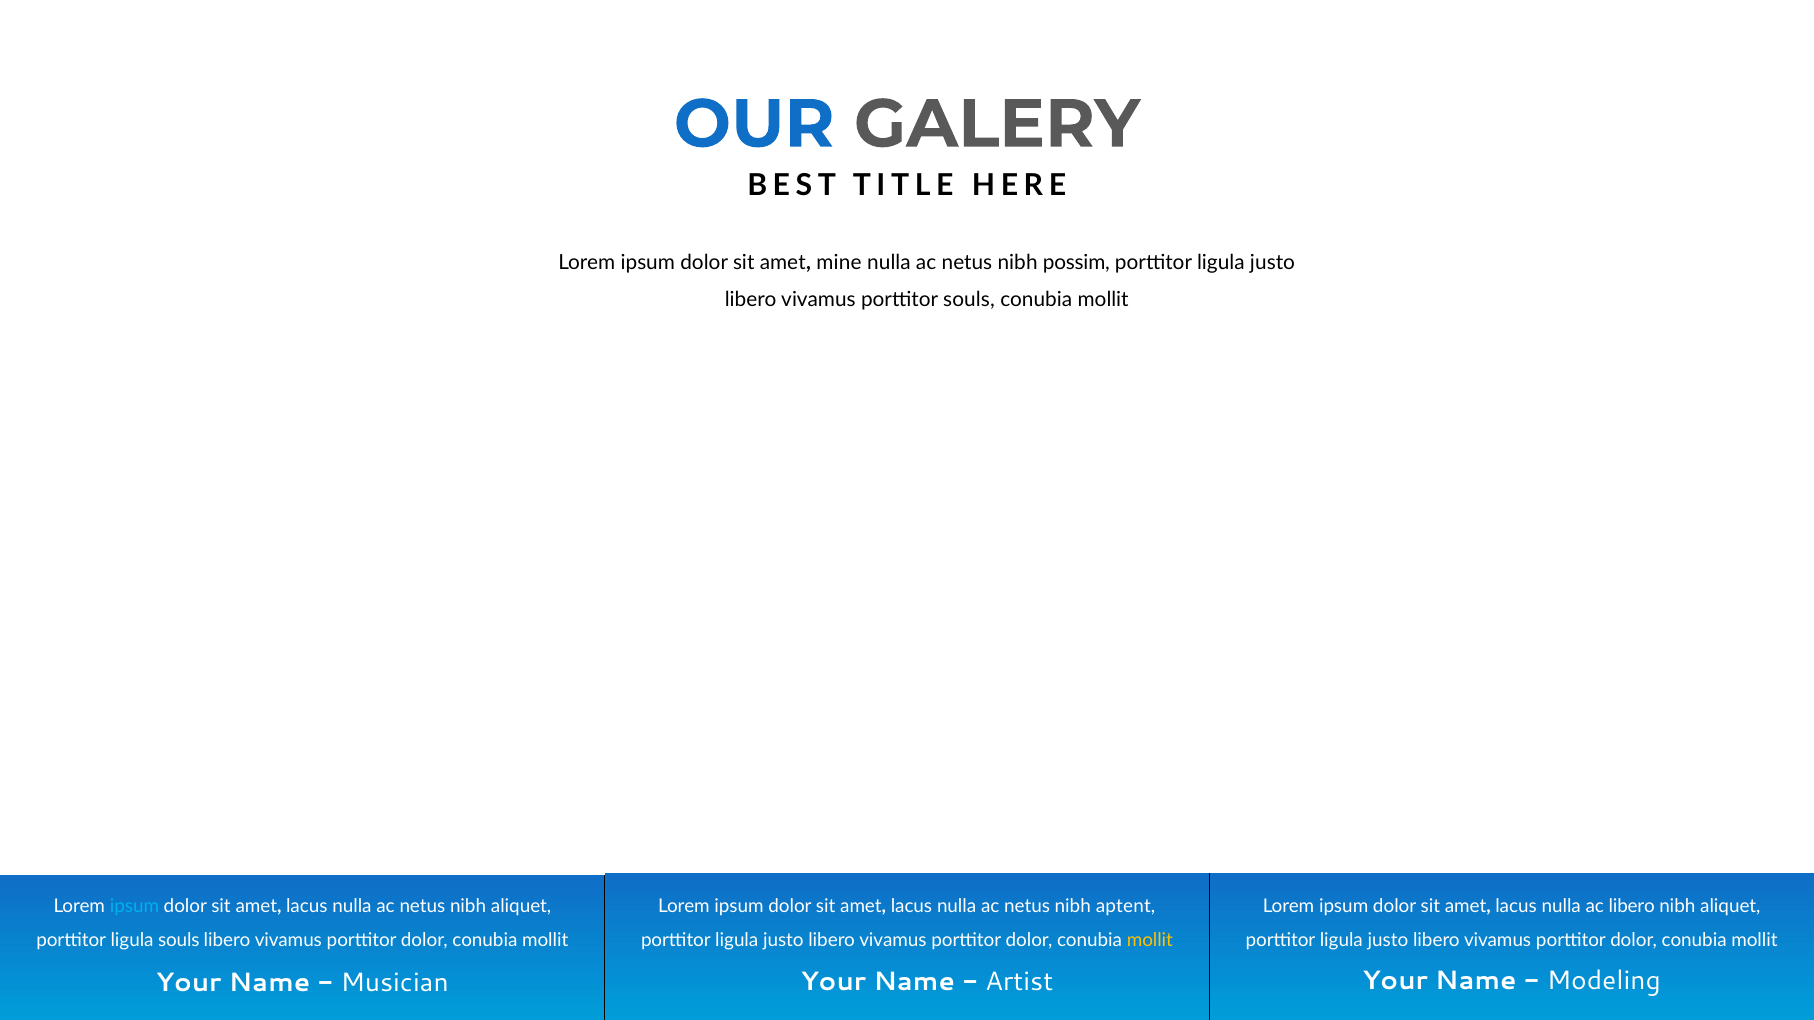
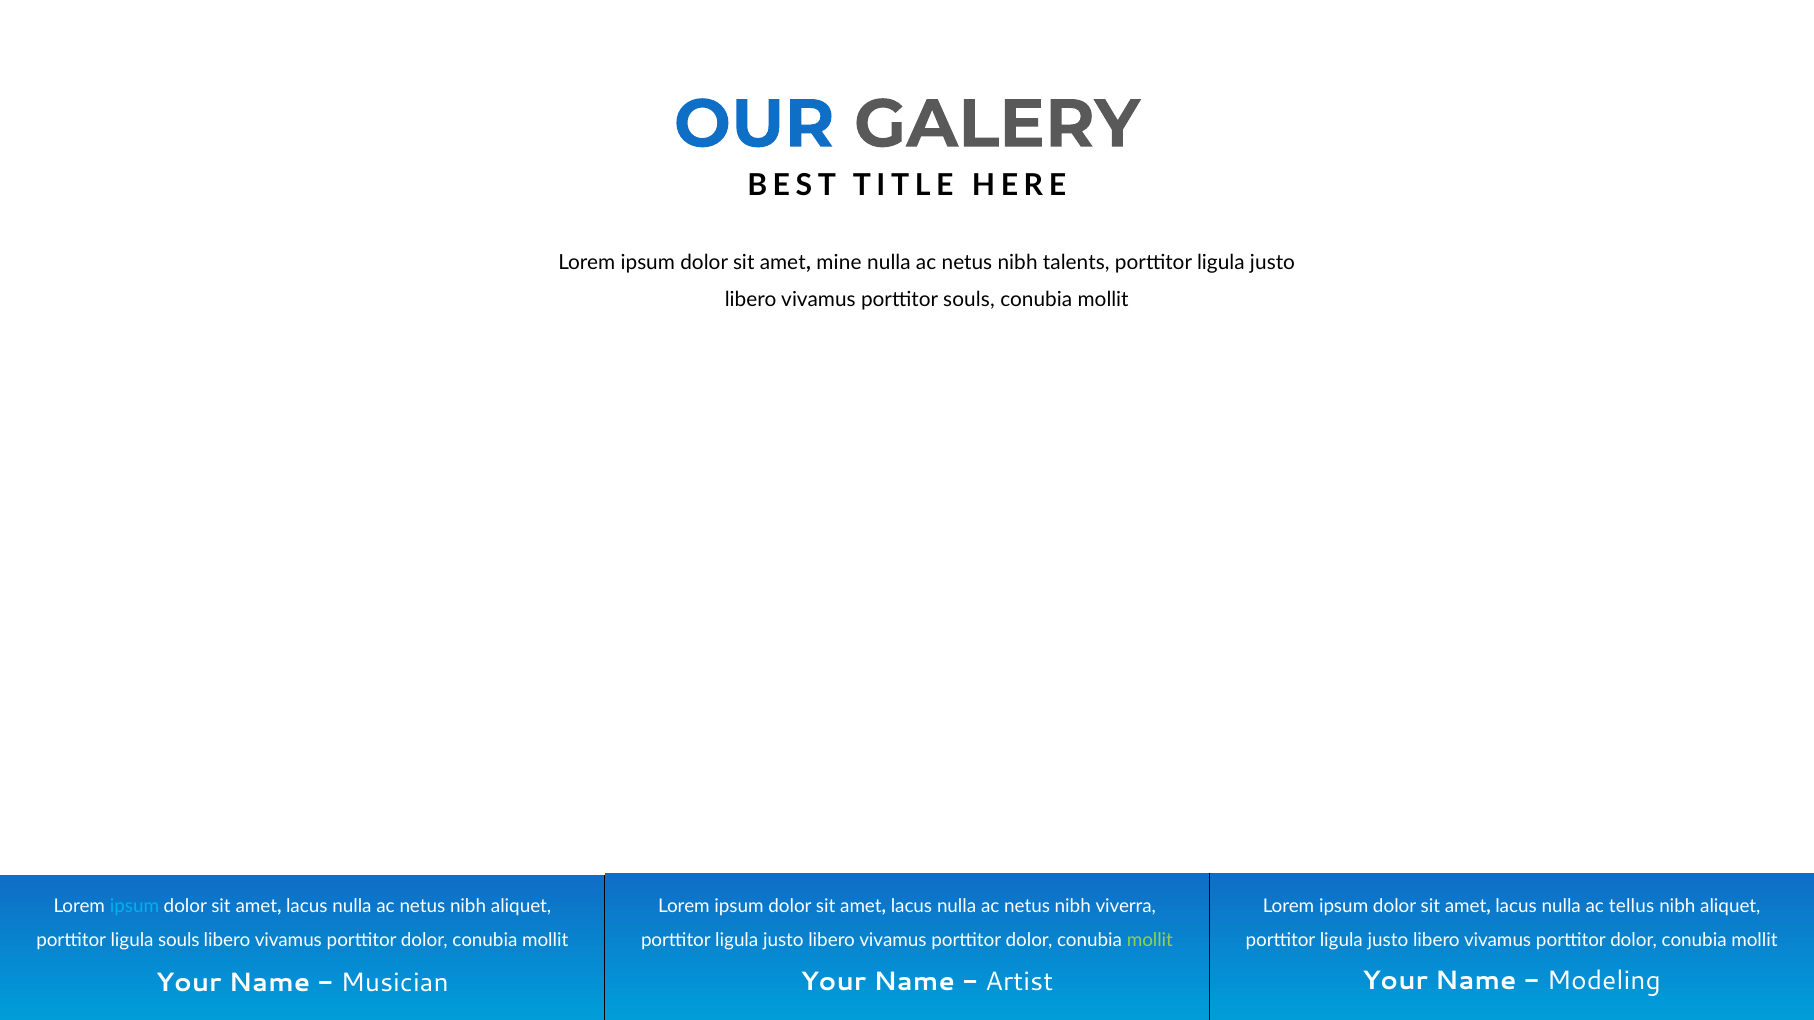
possim: possim -> talents
aptent: aptent -> viverra
ac libero: libero -> tellus
mollit at (1150, 940) colour: yellow -> light green
